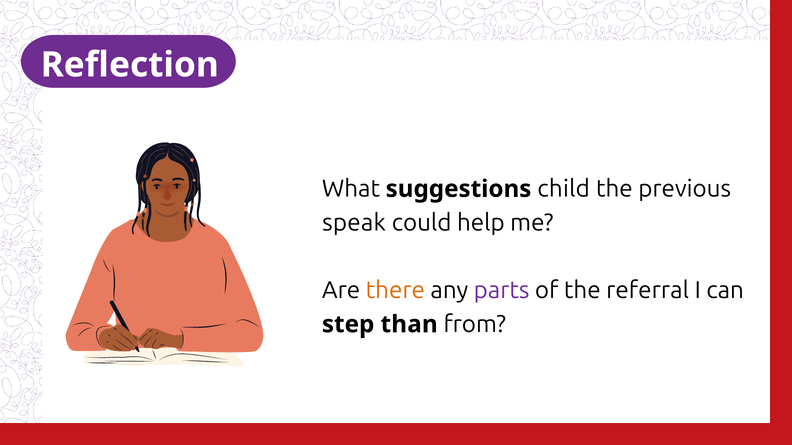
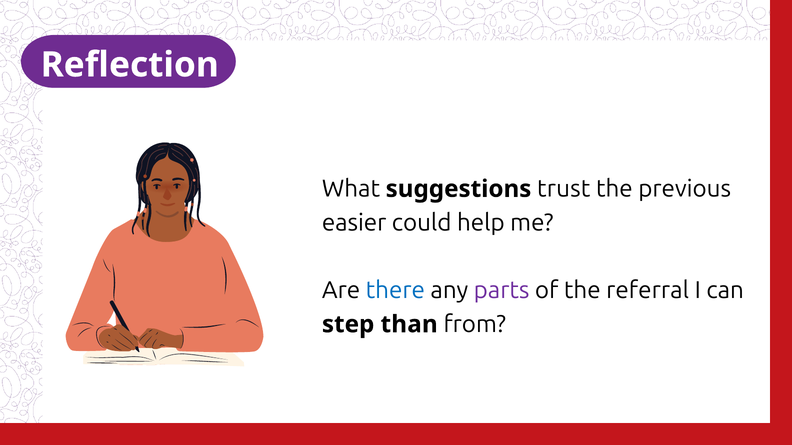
child: child -> trust
speak: speak -> easier
there colour: orange -> blue
